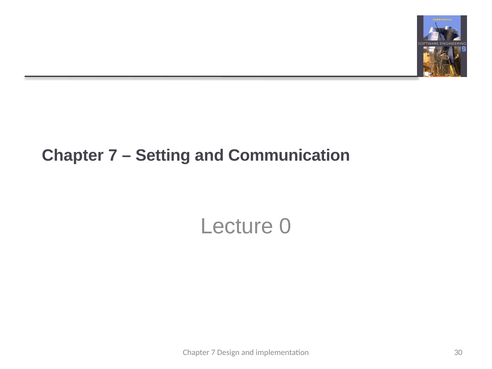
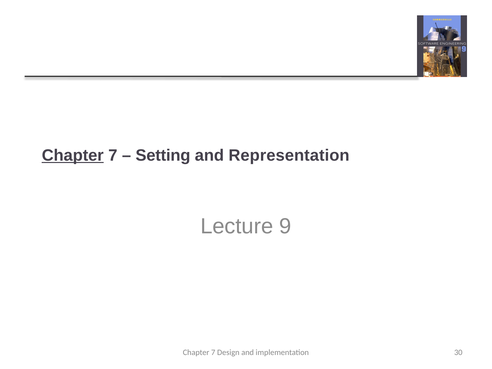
Chapter at (73, 155) underline: none -> present
Communication: Communication -> Representation
0: 0 -> 9
